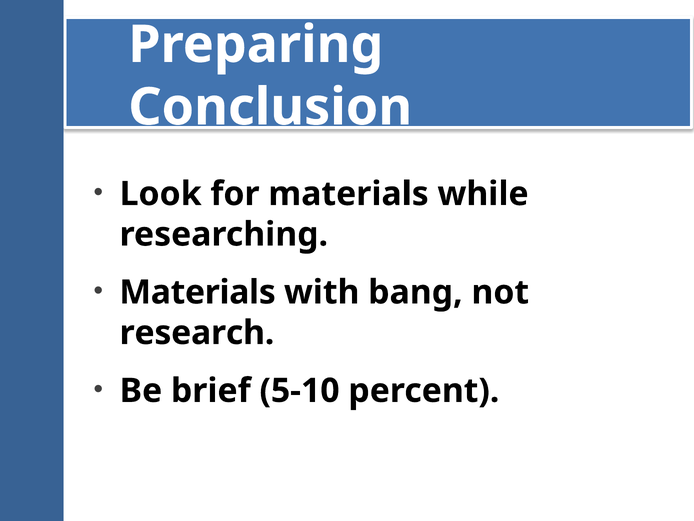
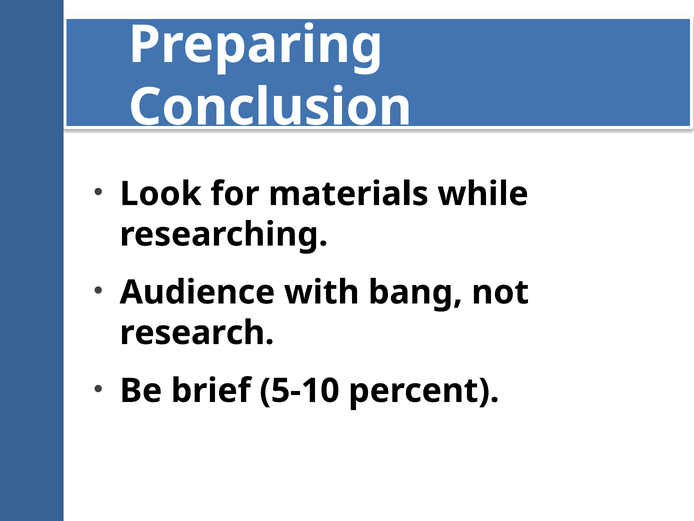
Materials at (198, 292): Materials -> Audience
